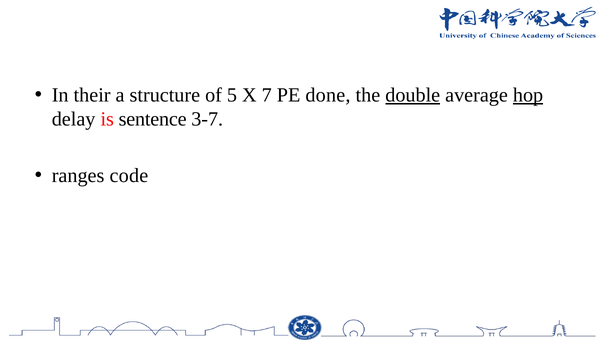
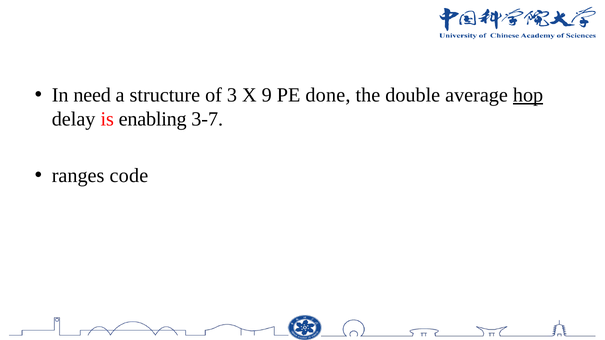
their: their -> need
5: 5 -> 3
7: 7 -> 9
double underline: present -> none
sentence: sentence -> enabling
